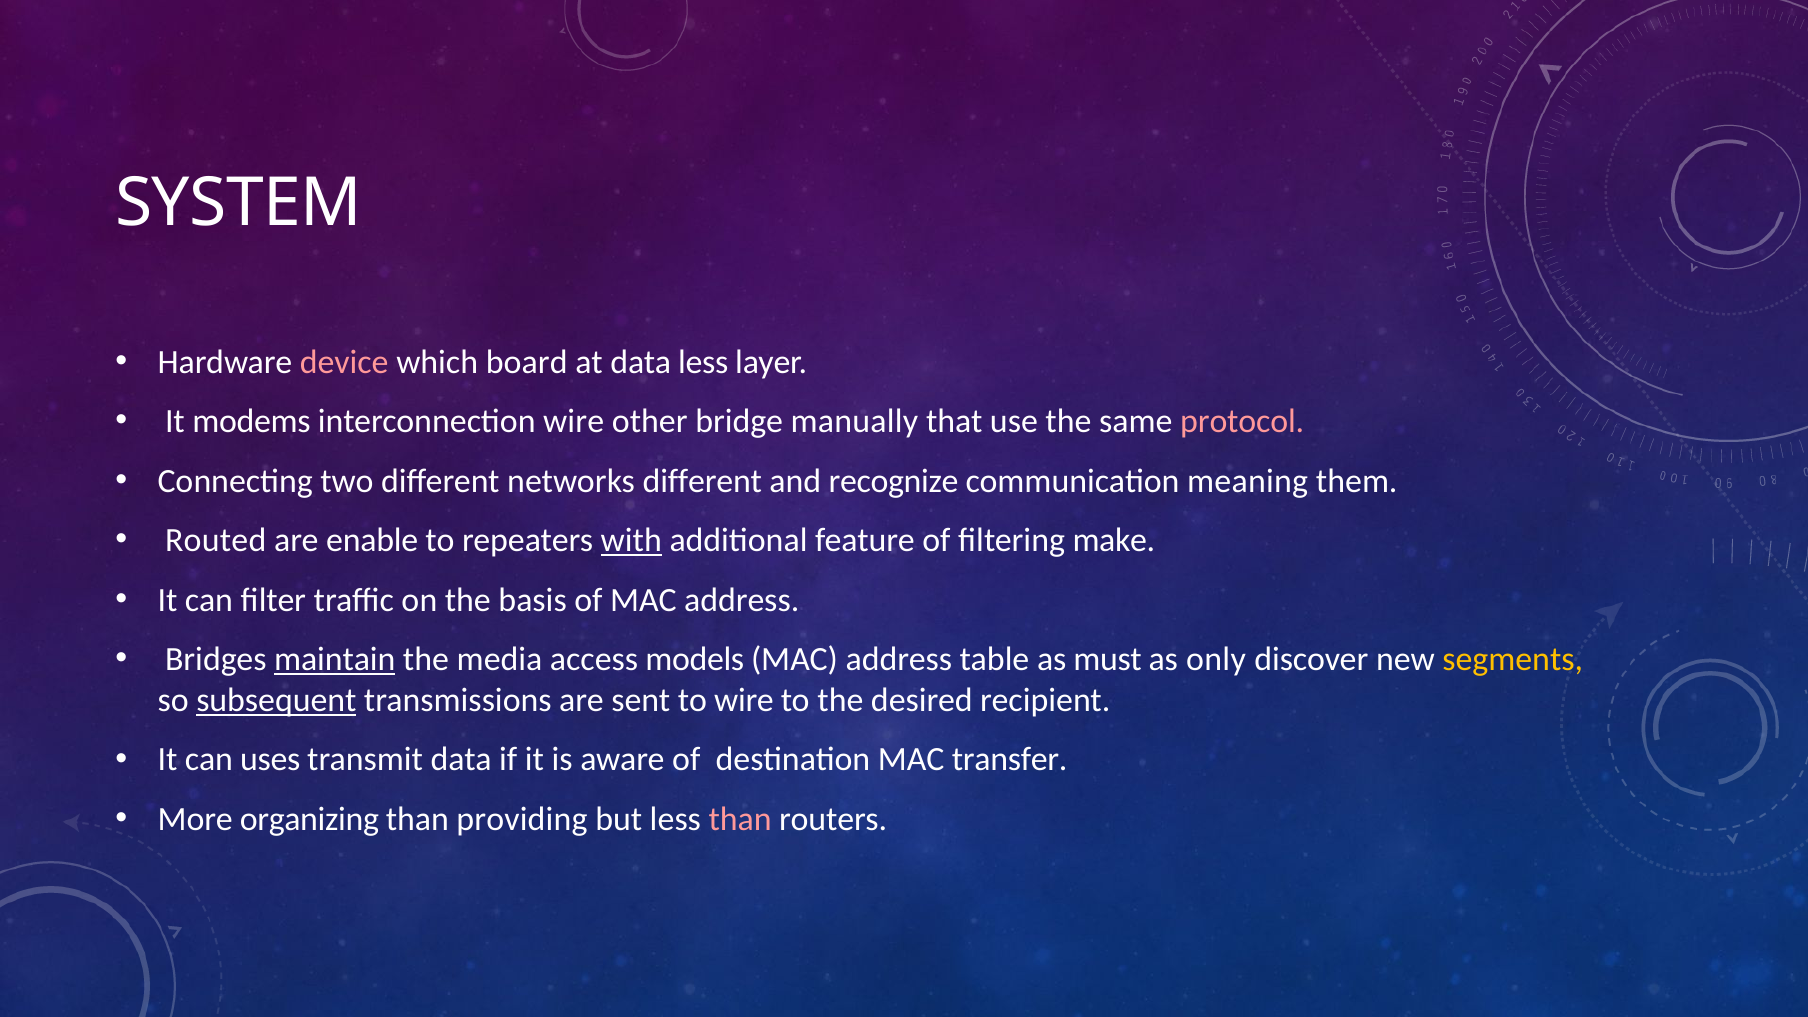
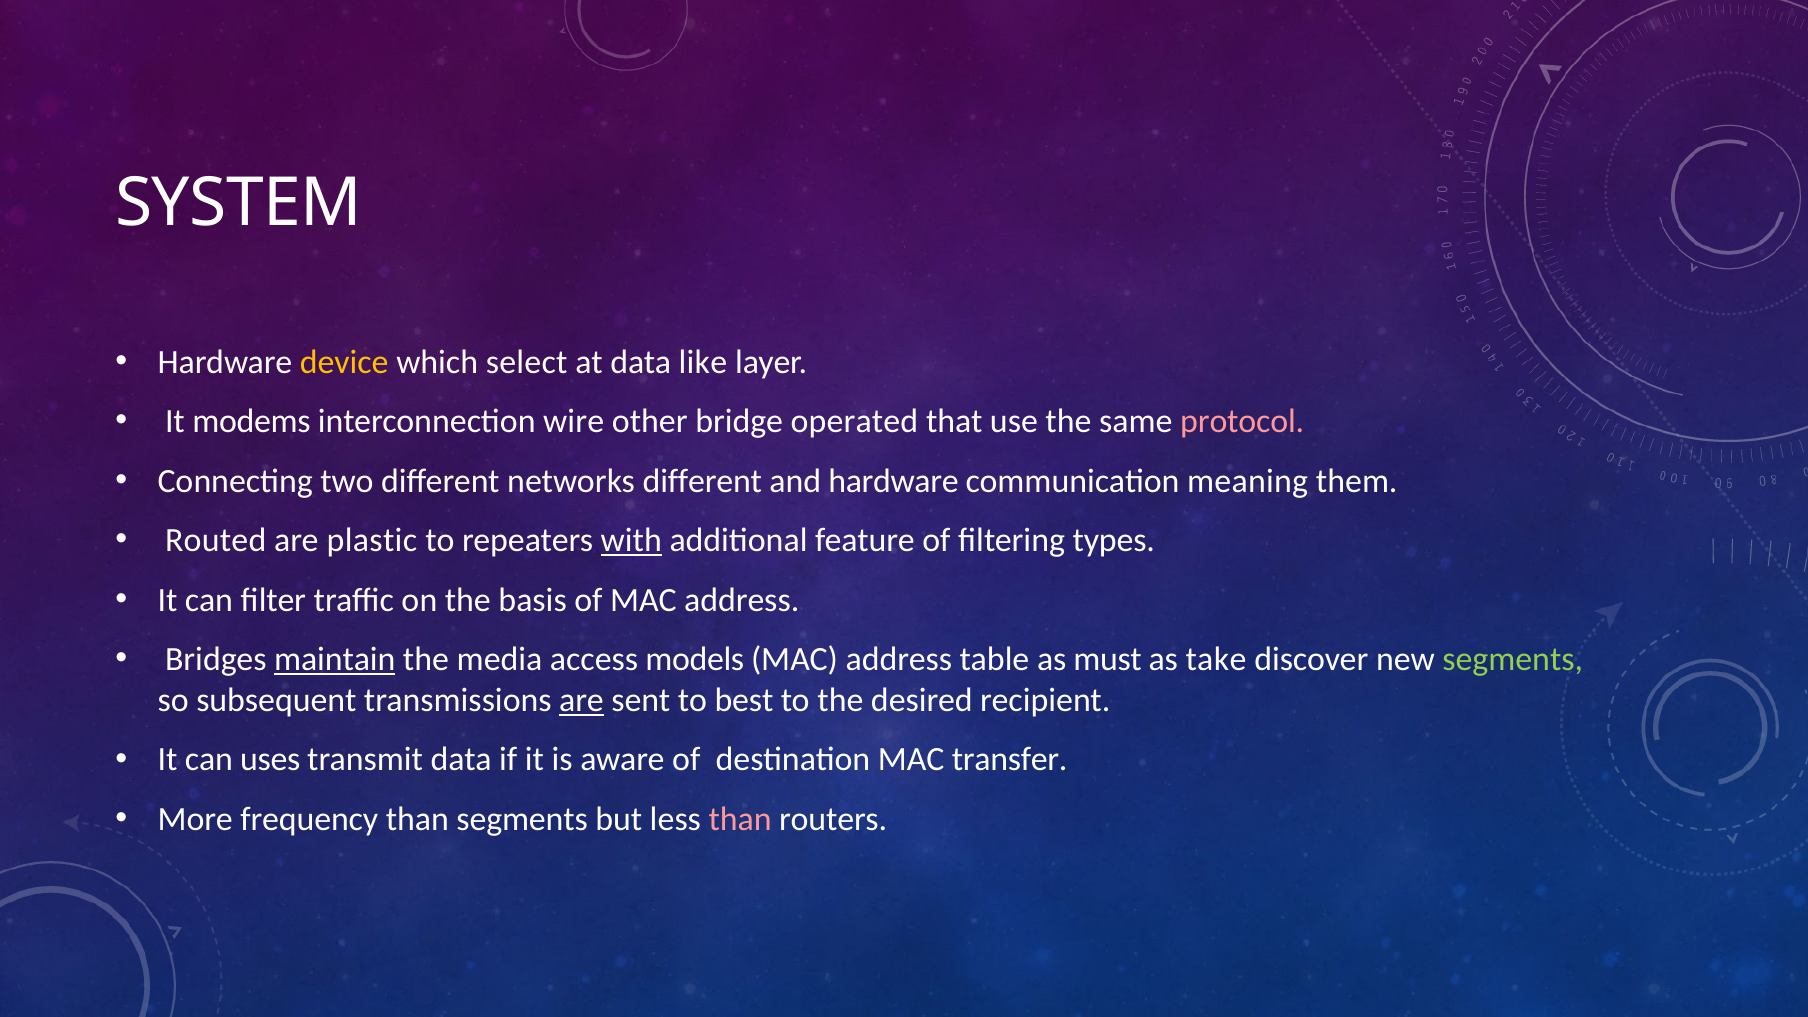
device colour: pink -> yellow
board: board -> select
data less: less -> like
manually: manually -> operated
and recognize: recognize -> hardware
enable: enable -> plastic
make: make -> types
only: only -> take
segments at (1513, 659) colour: yellow -> light green
subsequent underline: present -> none
are at (582, 700) underline: none -> present
to wire: wire -> best
organizing: organizing -> frequency
than providing: providing -> segments
